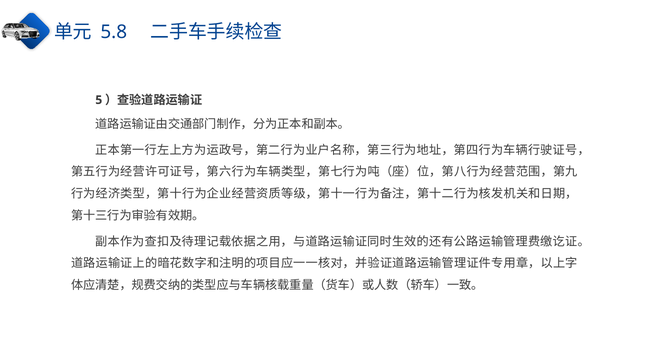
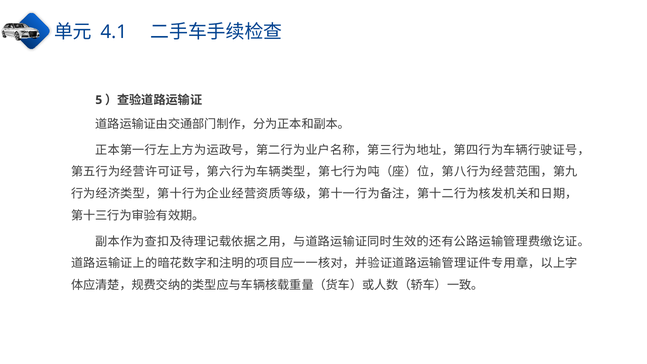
5.8: 5.8 -> 4.1
